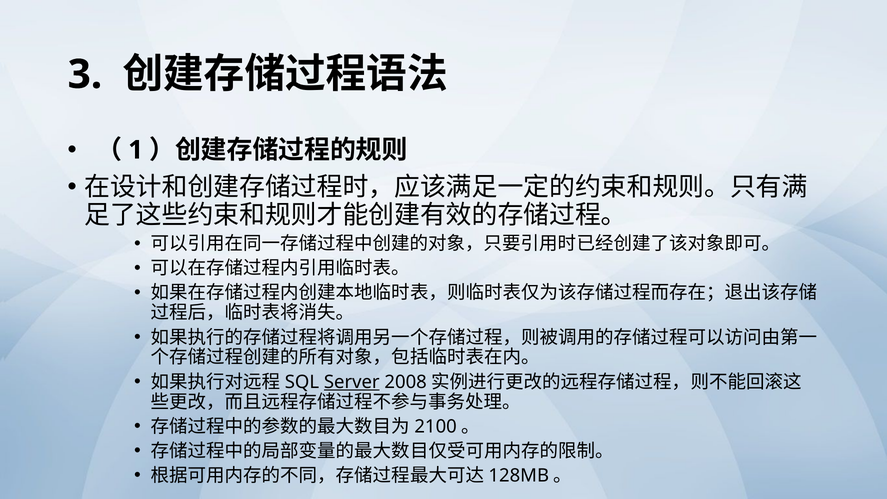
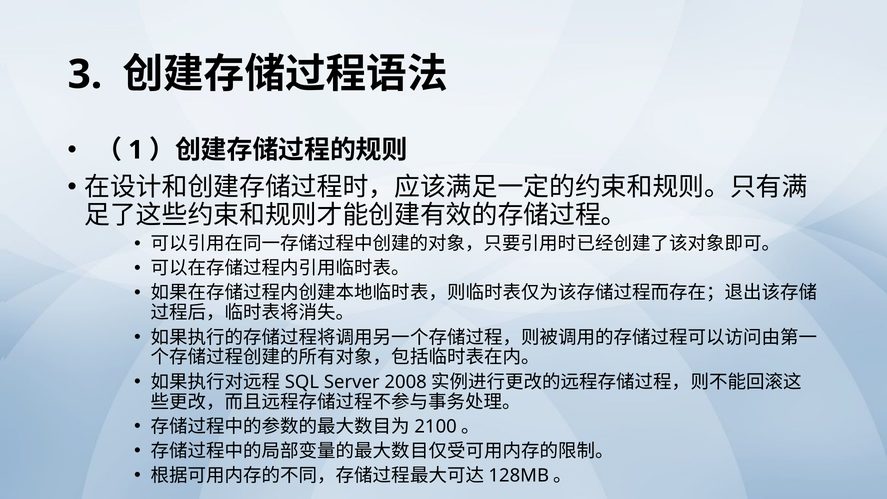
Server underline: present -> none
